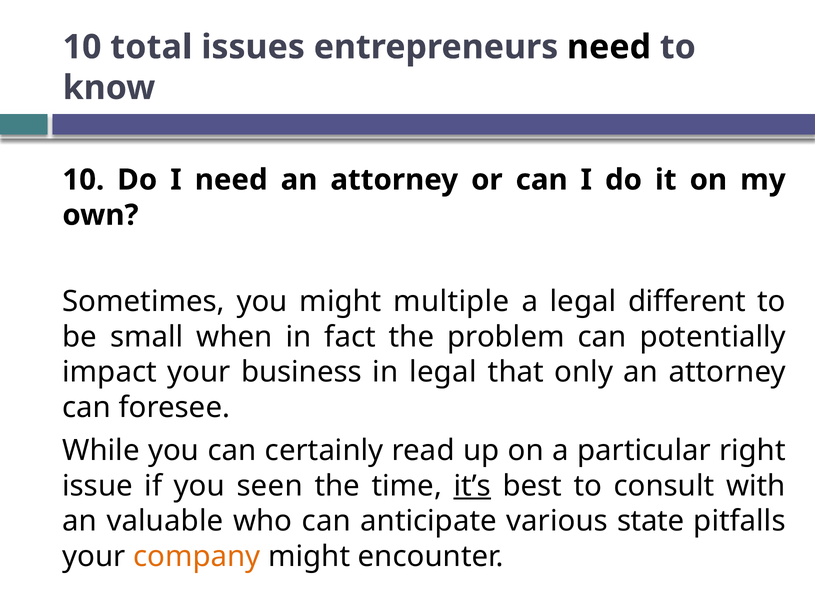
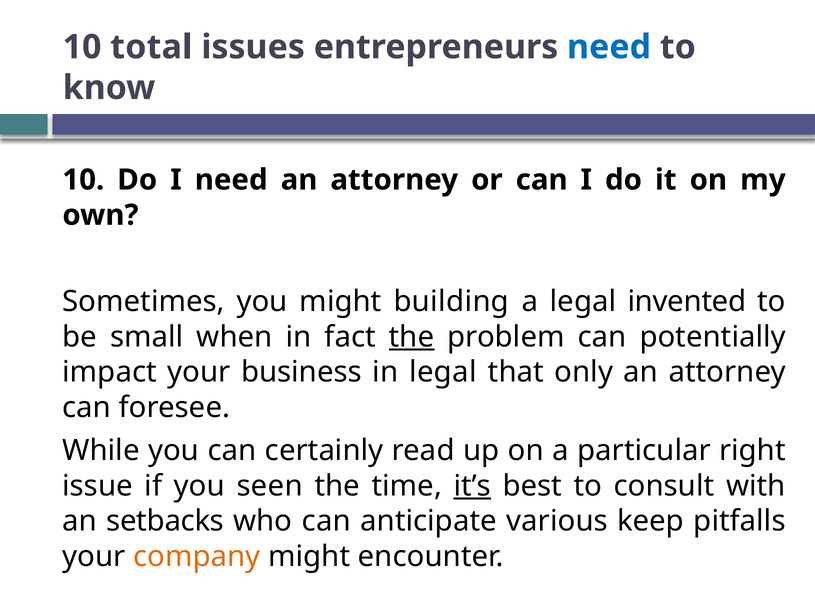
need at (609, 47) colour: black -> blue
multiple: multiple -> building
different: different -> invented
the at (412, 337) underline: none -> present
valuable: valuable -> setbacks
state: state -> keep
